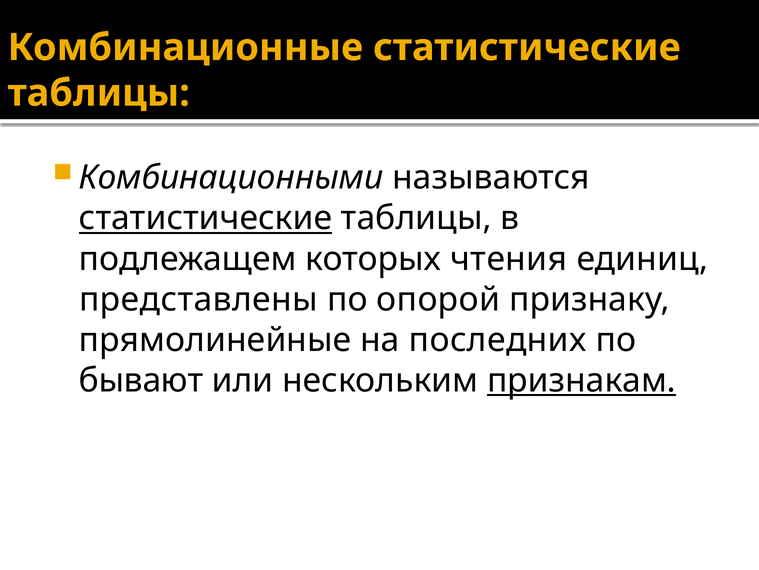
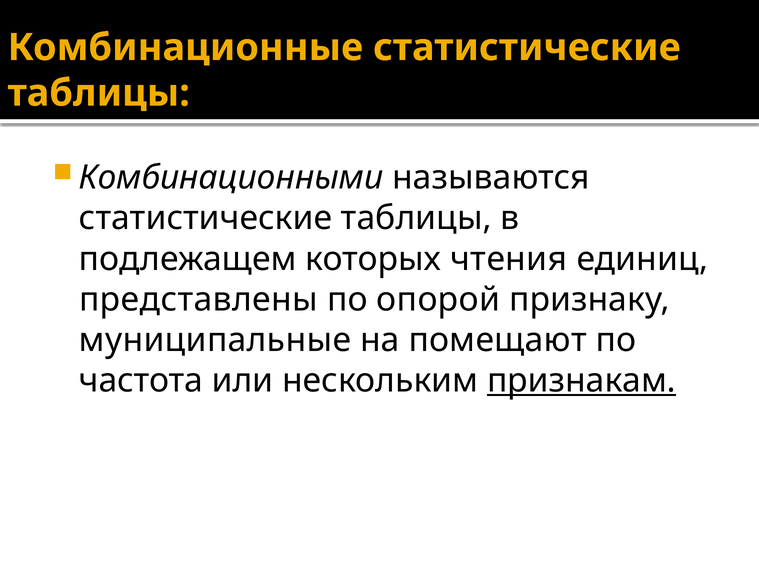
статистические at (206, 218) underline: present -> none
прямолинейные: прямолинейные -> муниципальные
последних: последних -> помещают
бывают: бывают -> частота
